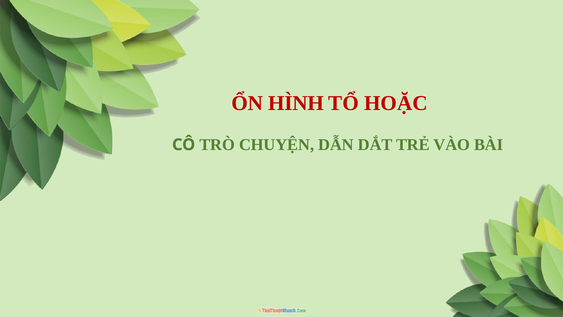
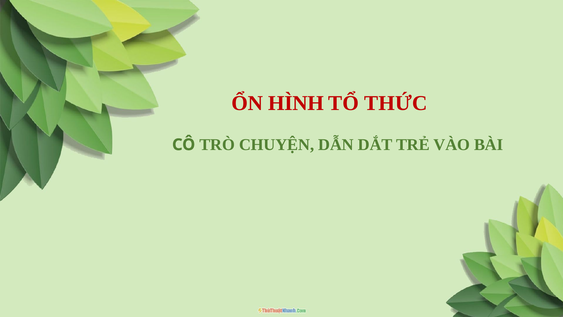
HOẶC: HOẶC -> THỨC
